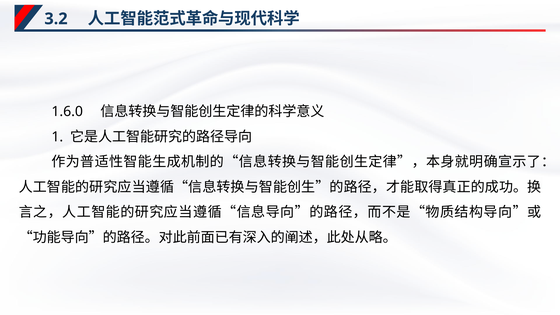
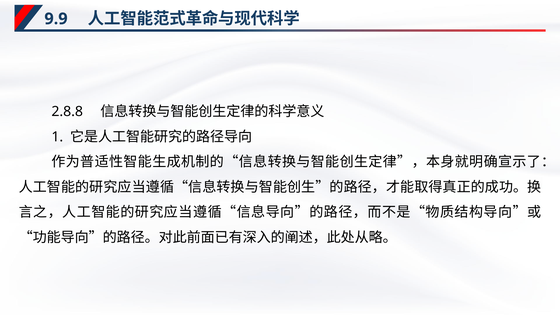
3.2: 3.2 -> 9.9
1.6.0: 1.6.0 -> 2.8.8
